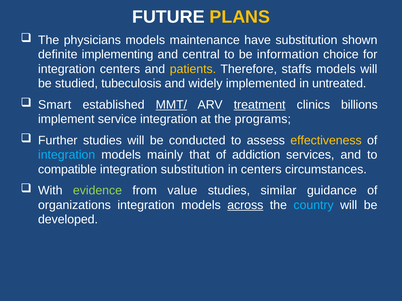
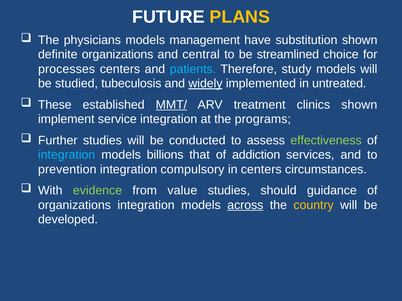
maintenance: maintenance -> management
definite implementing: implementing -> organizations
information: information -> streamlined
integration at (67, 69): integration -> processes
patients colour: yellow -> light blue
staffs: staffs -> study
widely underline: none -> present
Smart: Smart -> These
treatment underline: present -> none
clinics billions: billions -> shown
effectiveness colour: yellow -> light green
mainly: mainly -> billions
compatible: compatible -> prevention
integration substitution: substitution -> compulsory
similar: similar -> should
country colour: light blue -> yellow
